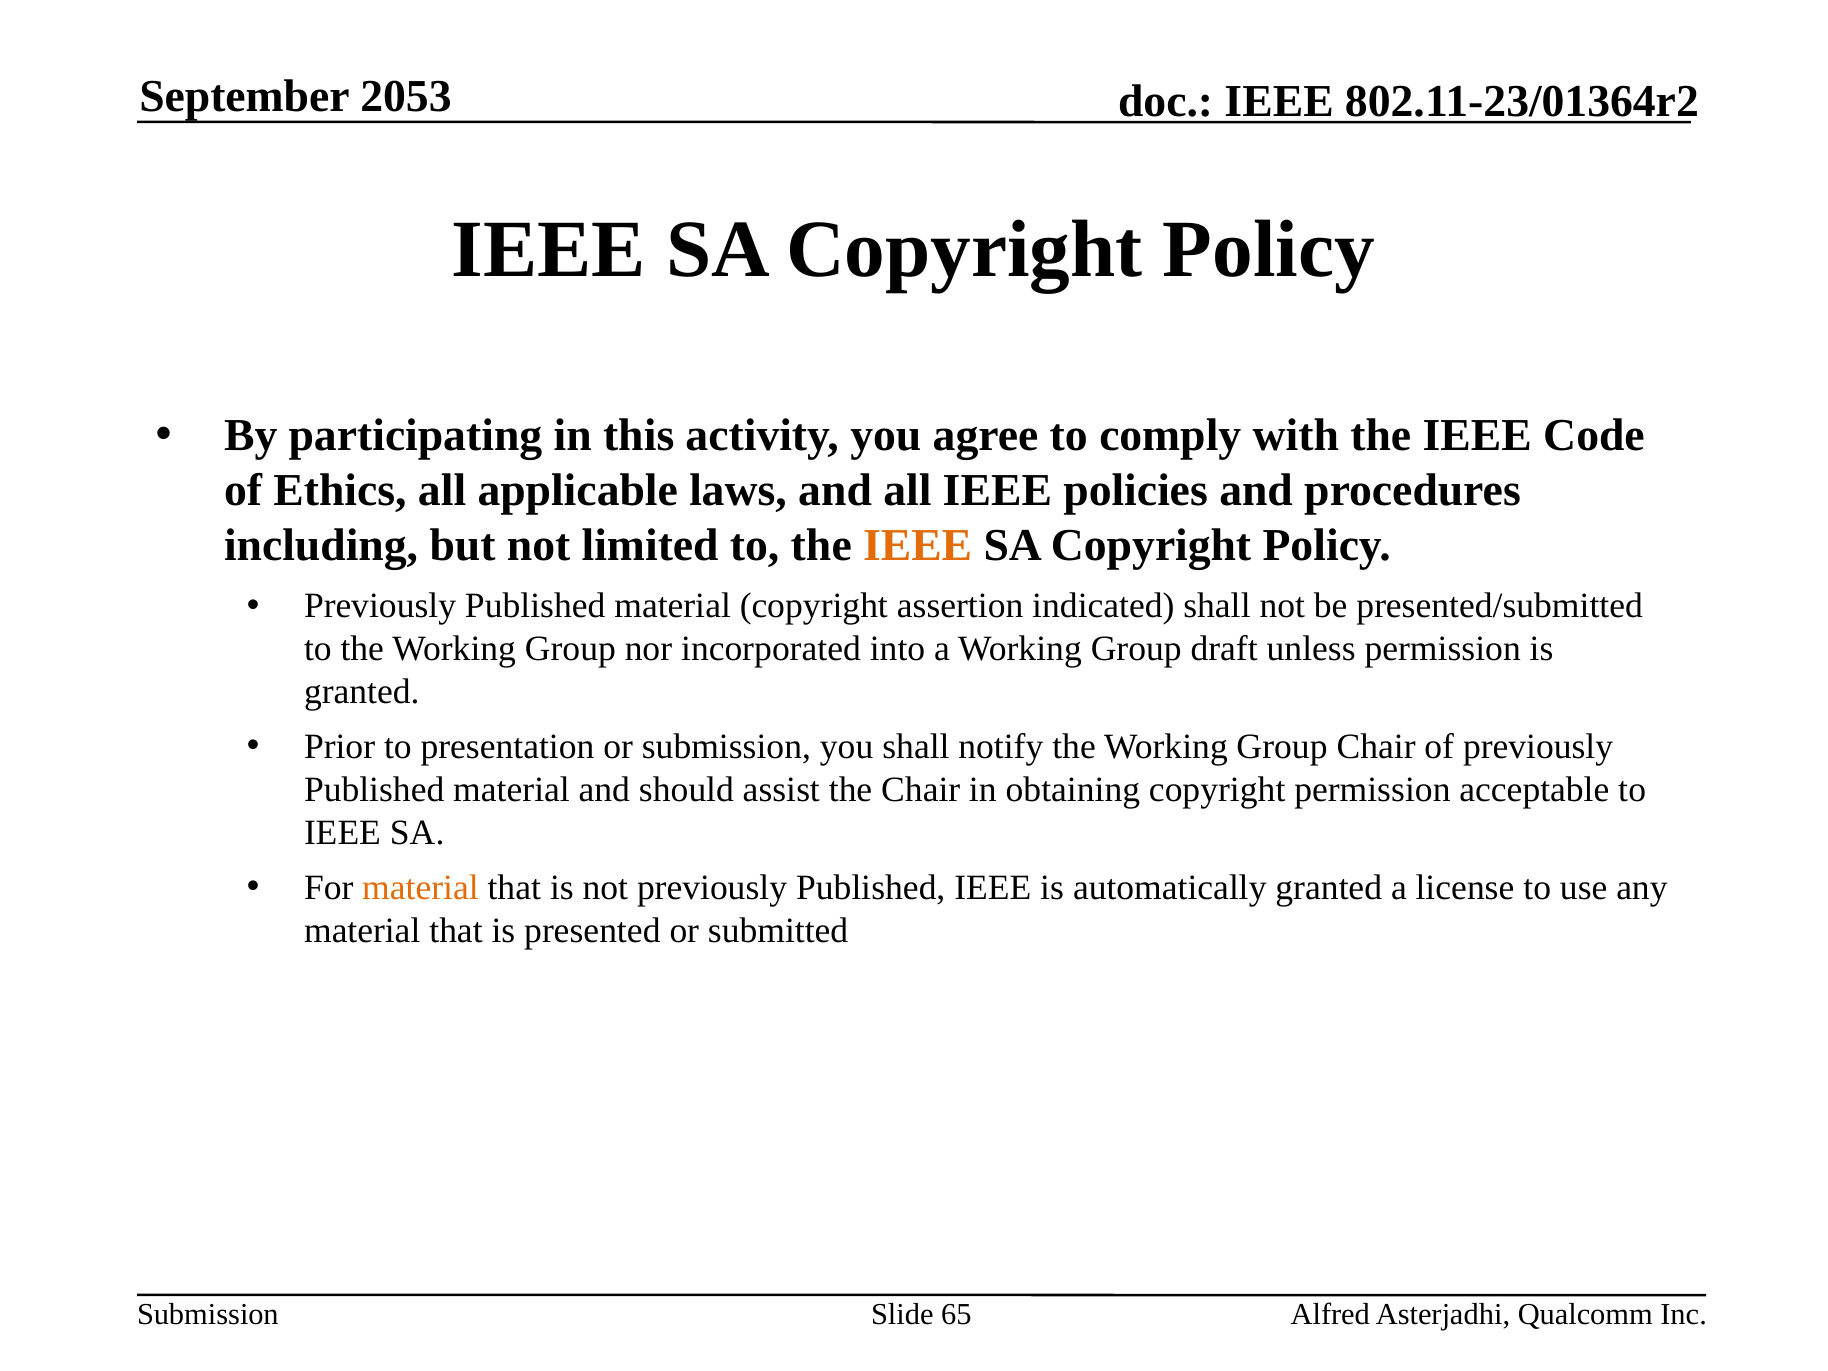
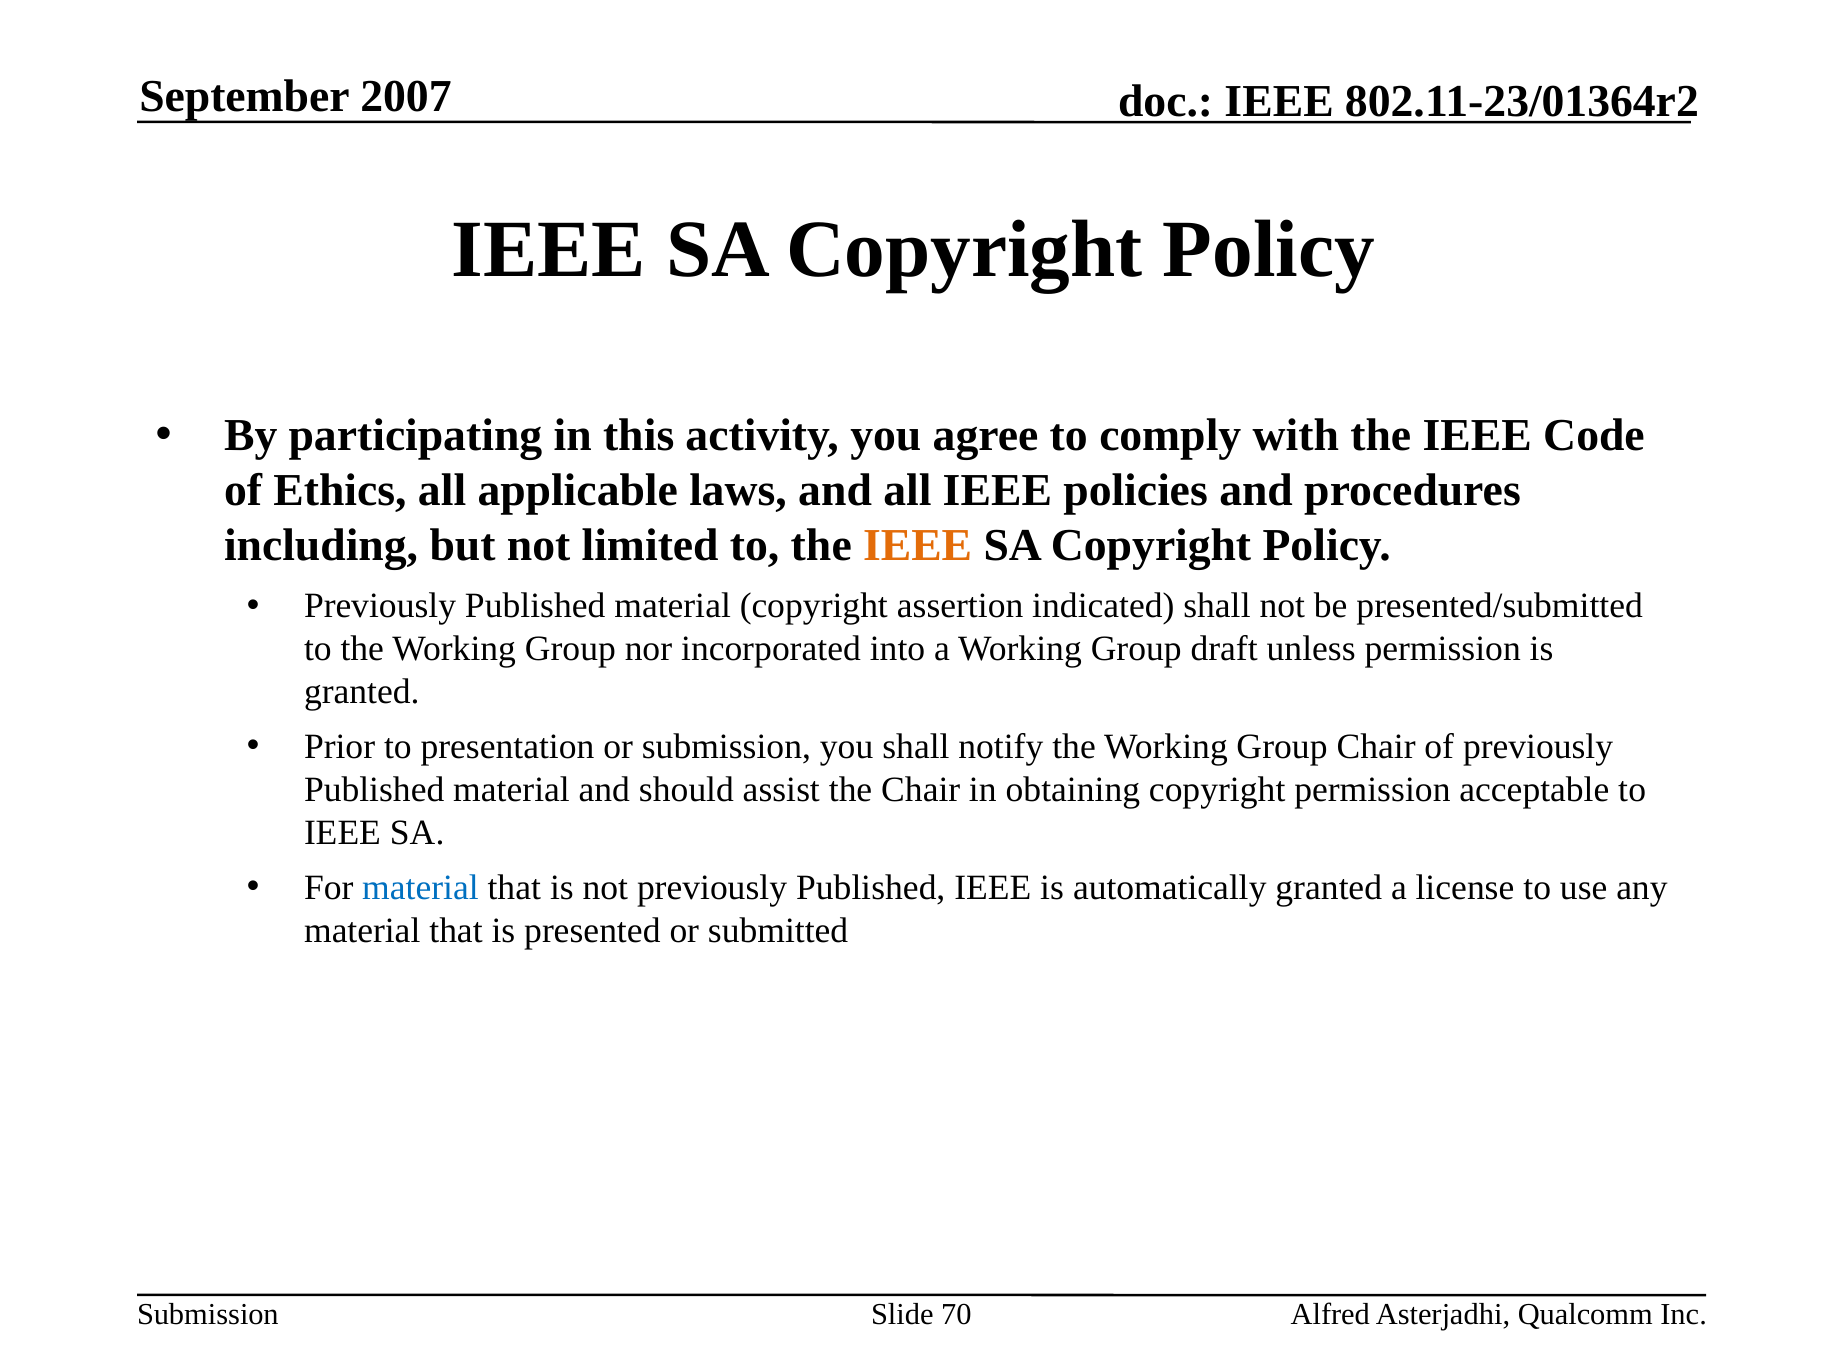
2053: 2053 -> 2007
material at (420, 888) colour: orange -> blue
65: 65 -> 70
